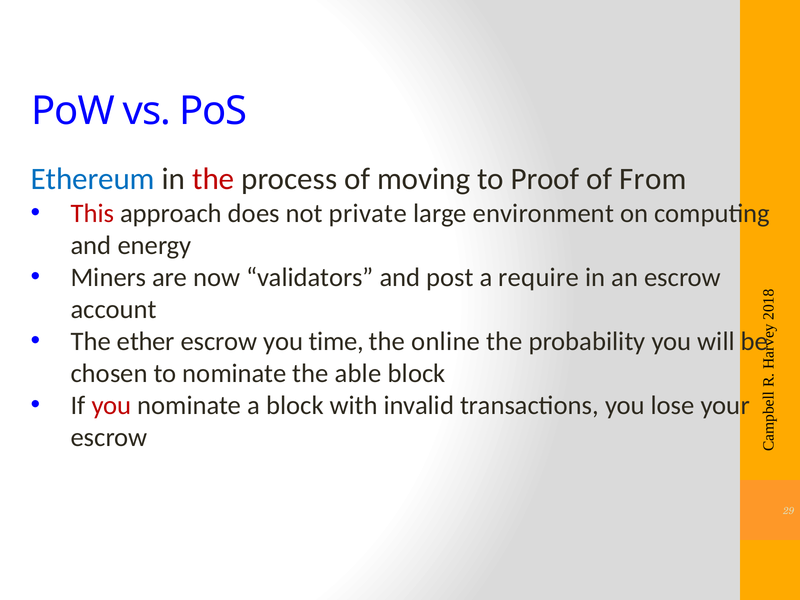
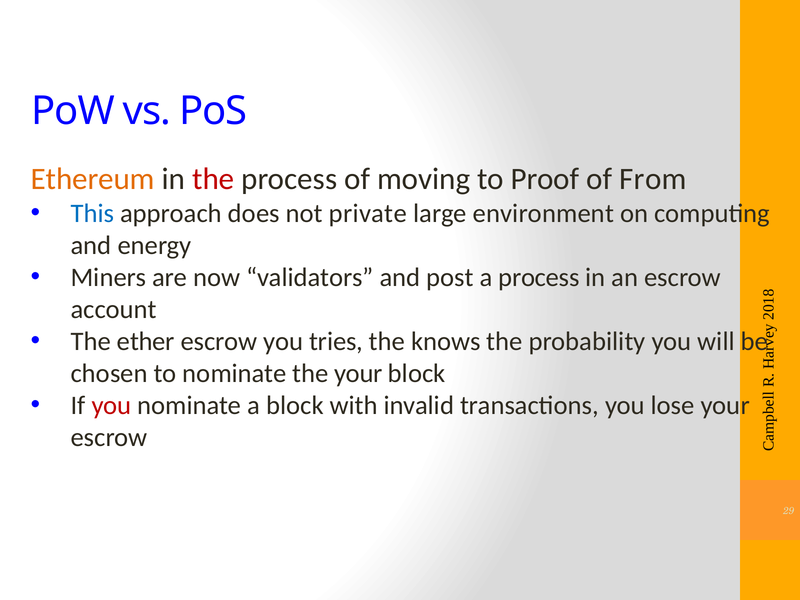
Ethereum colour: blue -> orange
This colour: red -> blue
a require: require -> process
time: time -> tries
online: online -> knows
the able: able -> your
